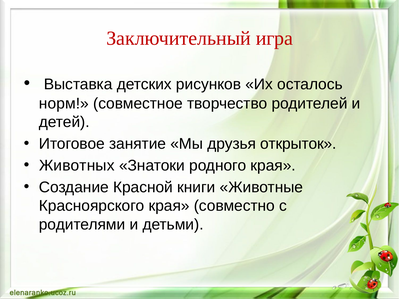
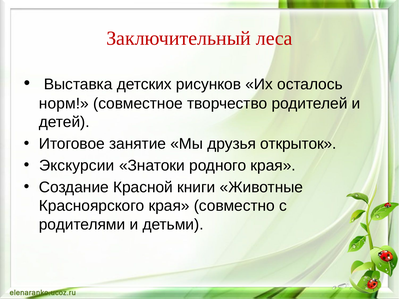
игра: игра -> леса
Животных: Животных -> Экскурсии
